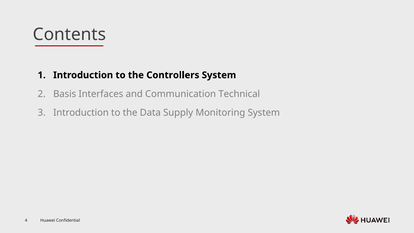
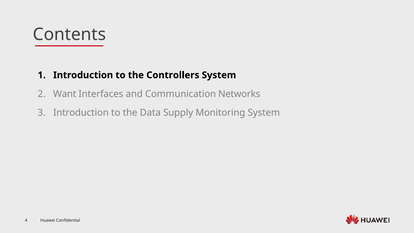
Basis: Basis -> Want
Technical: Technical -> Networks
